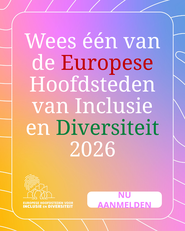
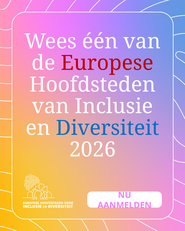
Diversiteit colour: green -> blue
